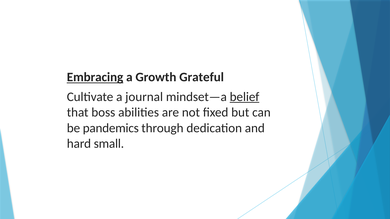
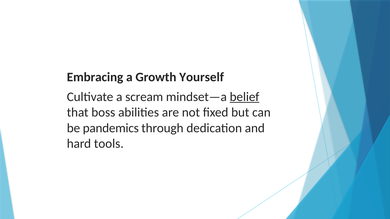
Embracing underline: present -> none
Grateful: Grateful -> Yourself
journal: journal -> scream
small: small -> tools
